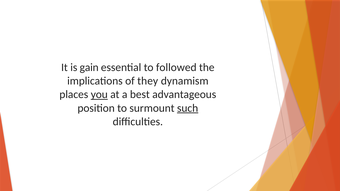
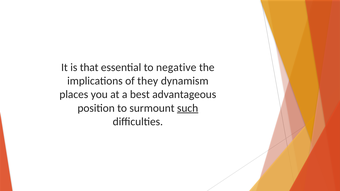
gain: gain -> that
followed: followed -> negative
you underline: present -> none
